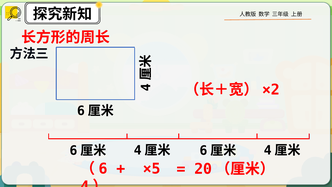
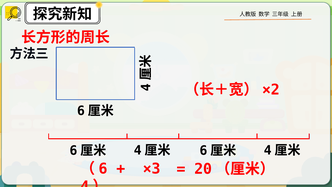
×5: ×5 -> ×3
